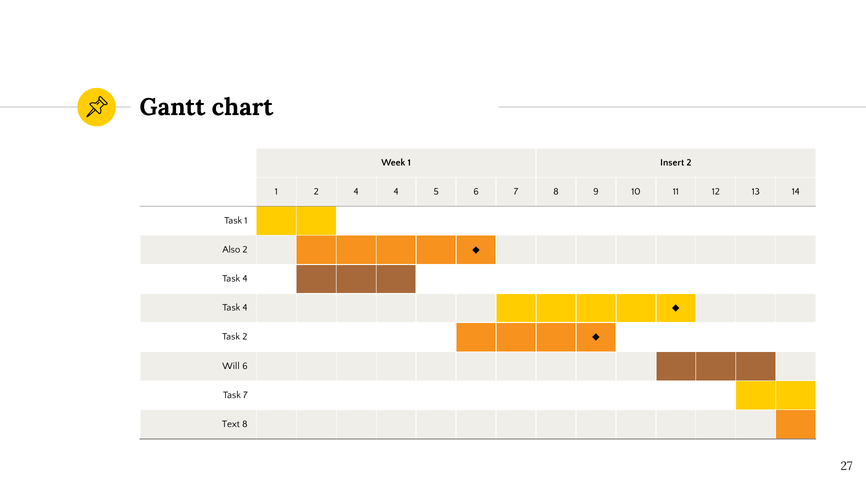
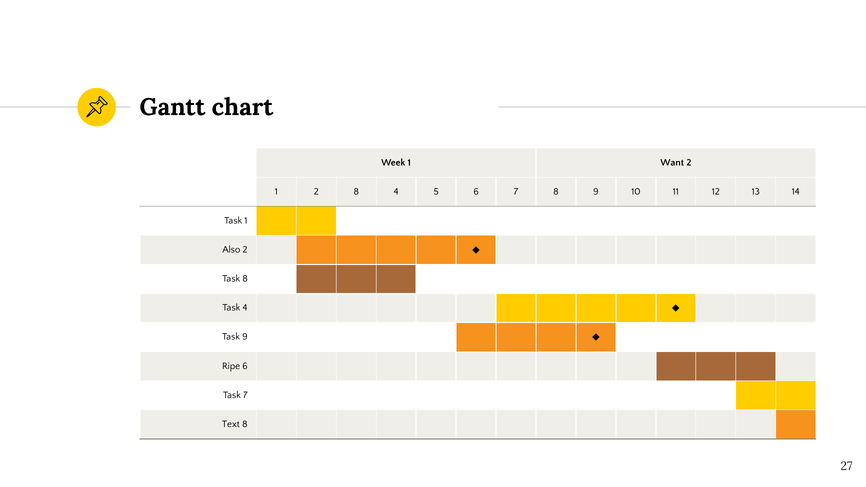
Insert: Insert -> Want
2 4: 4 -> 8
4 at (245, 279): 4 -> 8
Task 2: 2 -> 9
Will: Will -> Ripe
